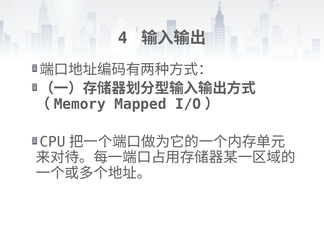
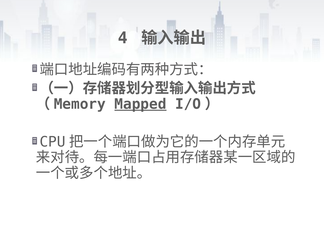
Mapped underline: none -> present
